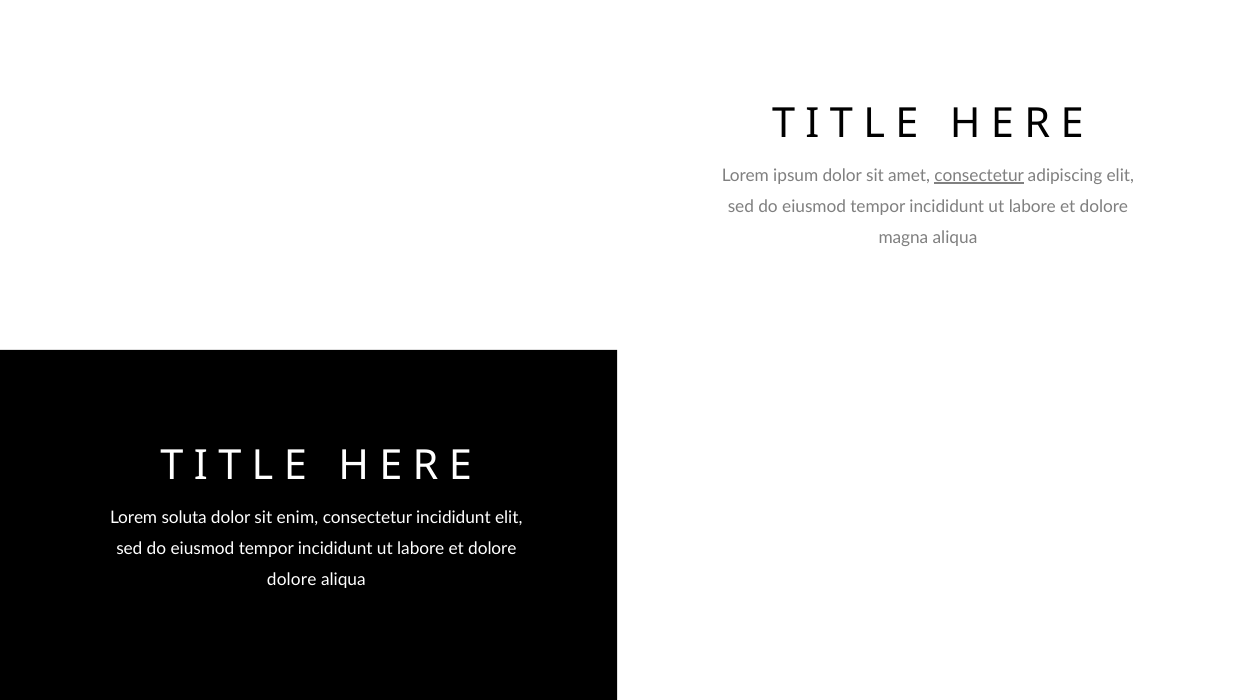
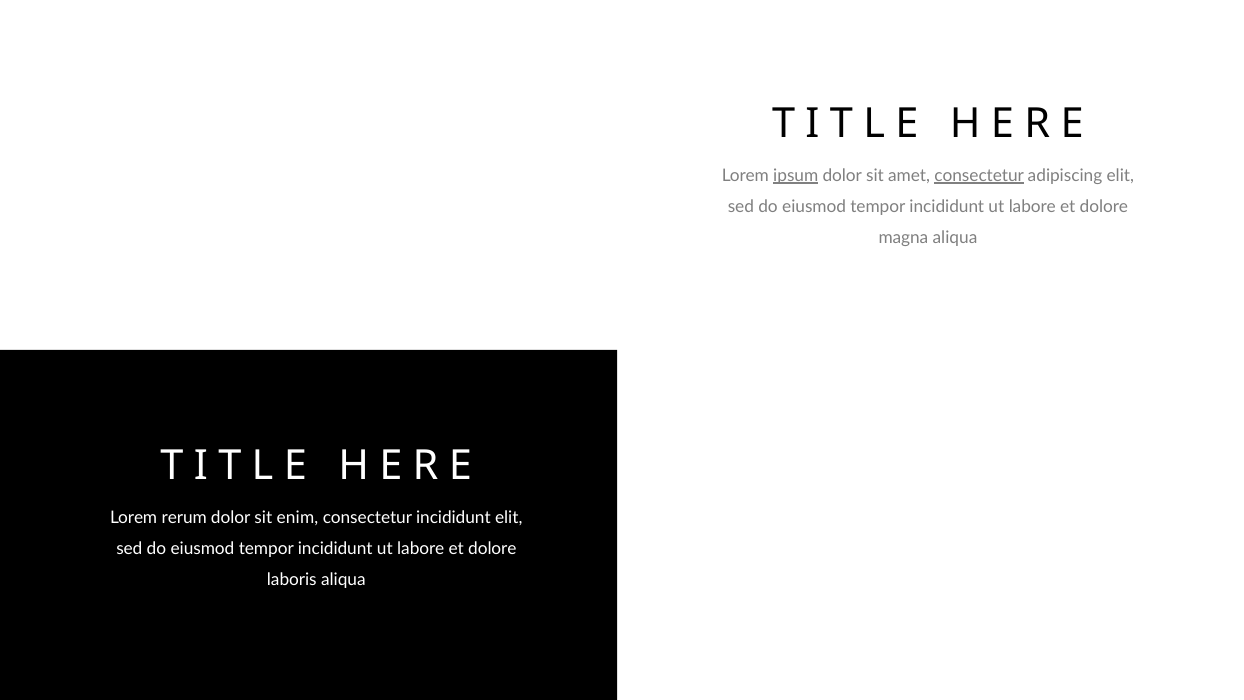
ipsum underline: none -> present
soluta: soluta -> rerum
dolore at (292, 580): dolore -> laboris
